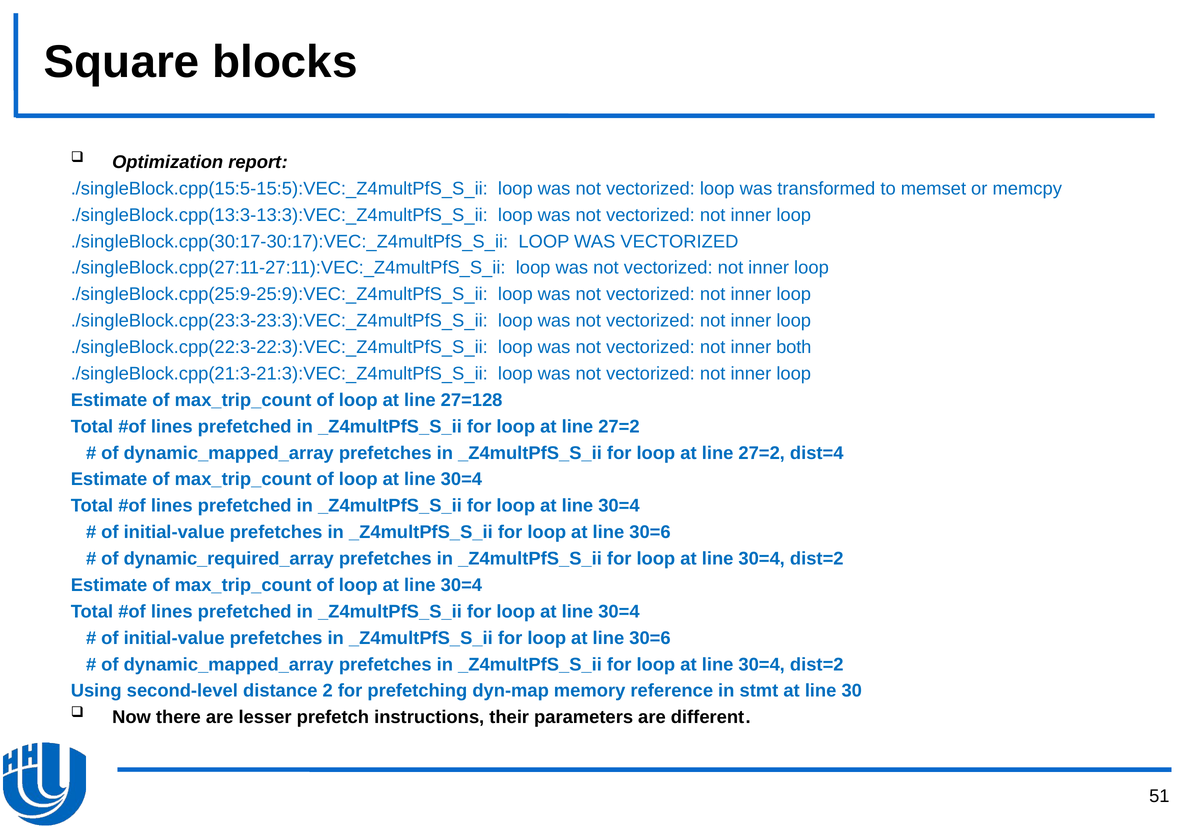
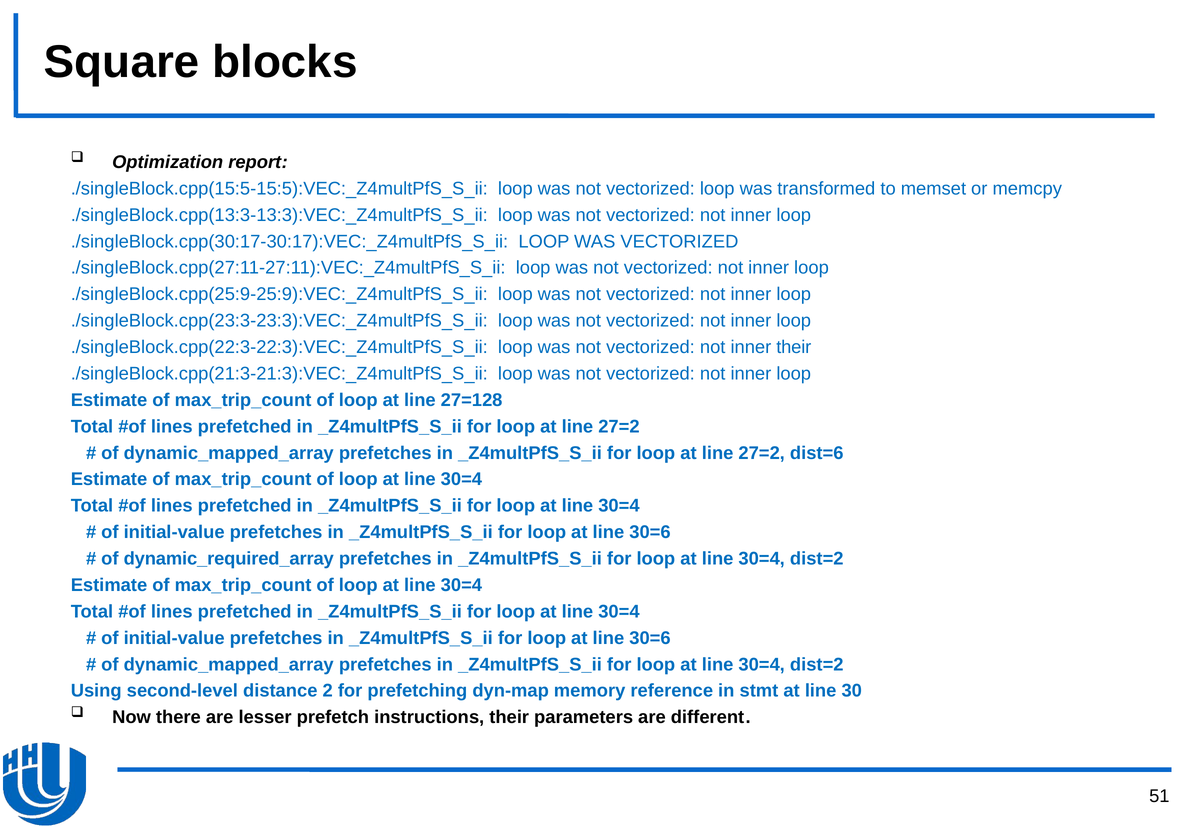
inner both: both -> their
dist=4: dist=4 -> dist=6
